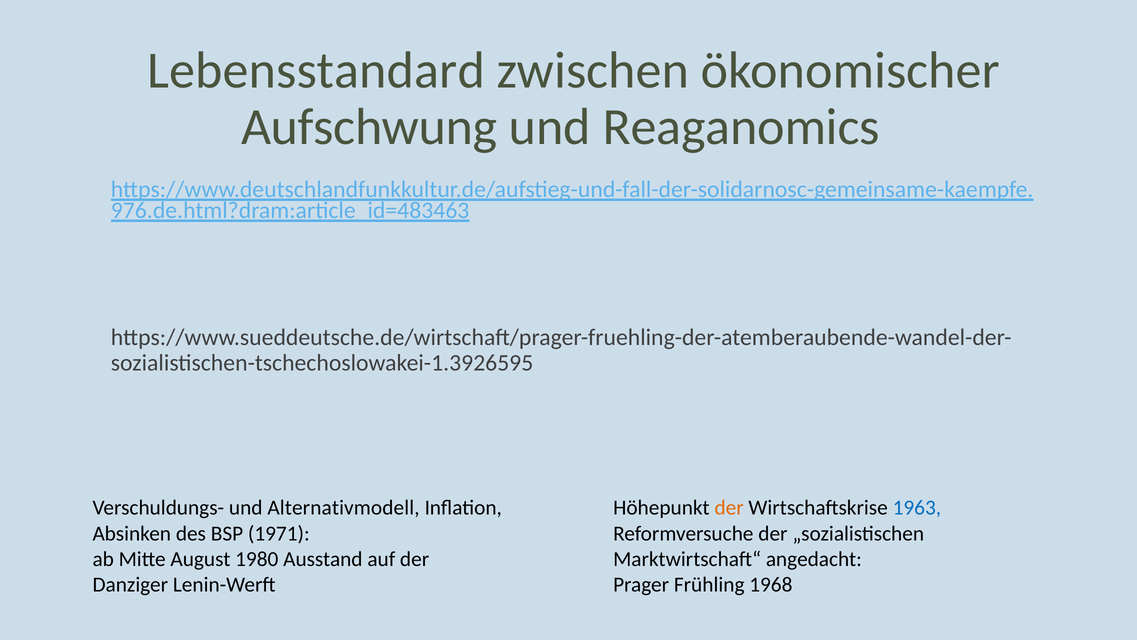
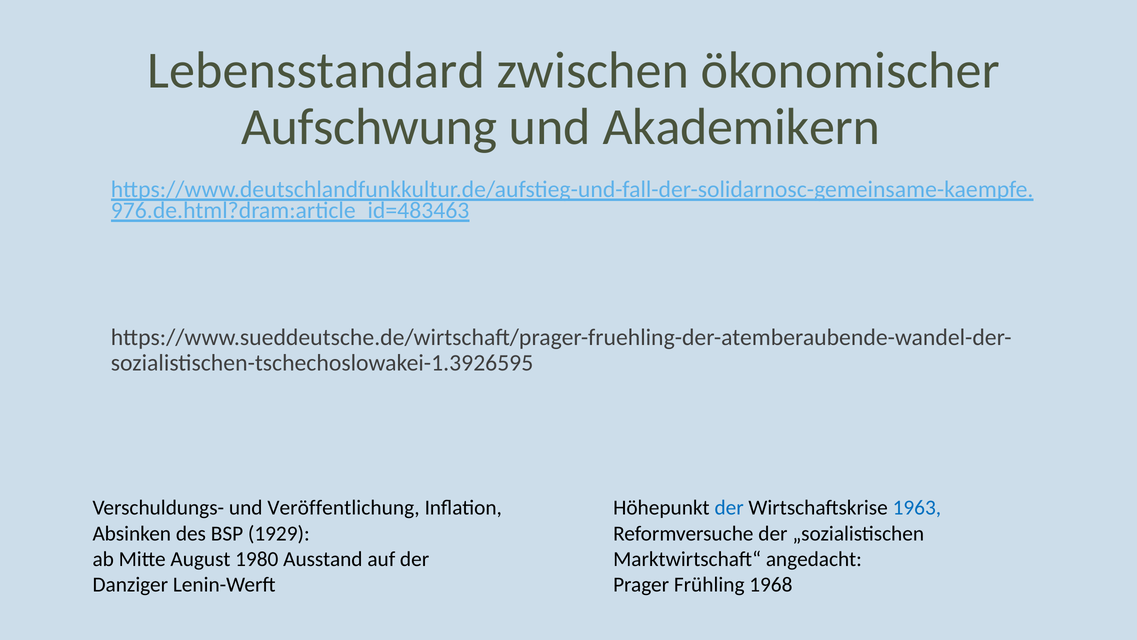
Reaganomics: Reaganomics -> Akademikern
Alternativmodell: Alternativmodell -> Veröffentlichung
der at (729, 508) colour: orange -> blue
1971: 1971 -> 1929
